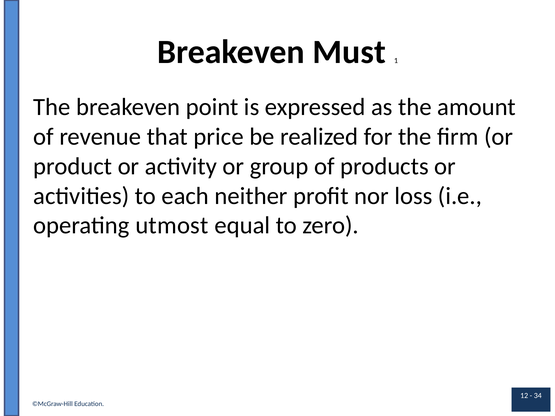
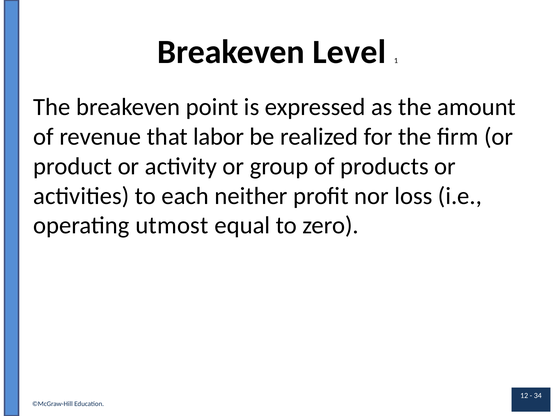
Must: Must -> Level
price: price -> labor
